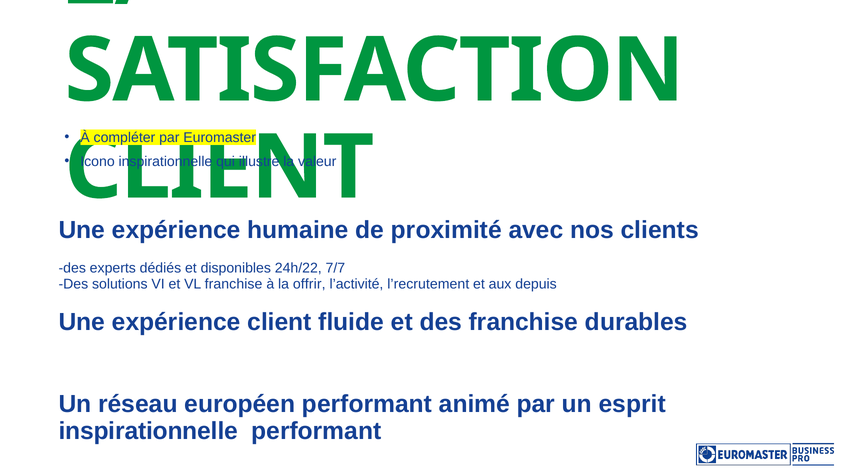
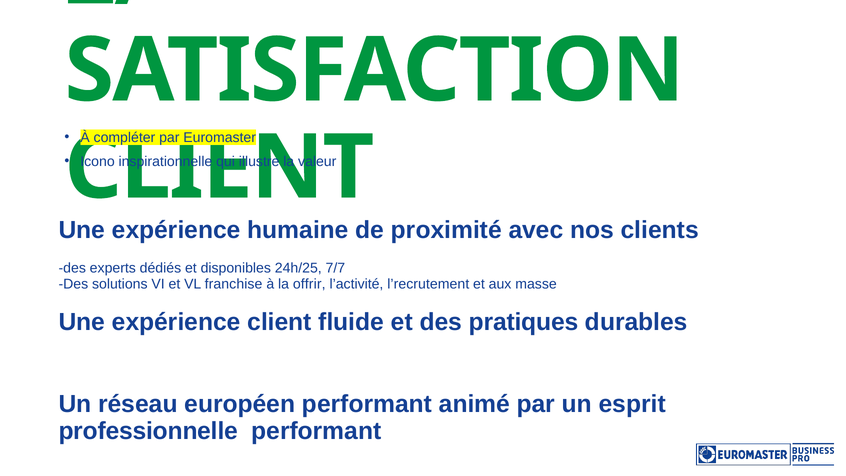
24h/22: 24h/22 -> 24h/25
depuis: depuis -> masse
des franchise: franchise -> pratiques
inspirationnelle at (148, 431): inspirationnelle -> professionnelle
